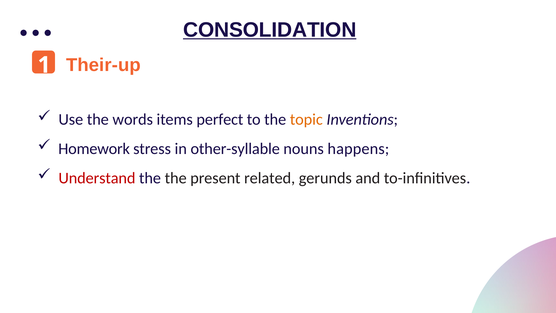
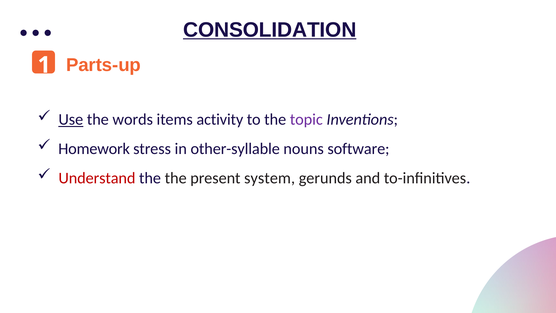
Their-up: Their-up -> Parts-up
Use underline: none -> present
perfect: perfect -> activity
topic colour: orange -> purple
happens: happens -> software
related: related -> system
